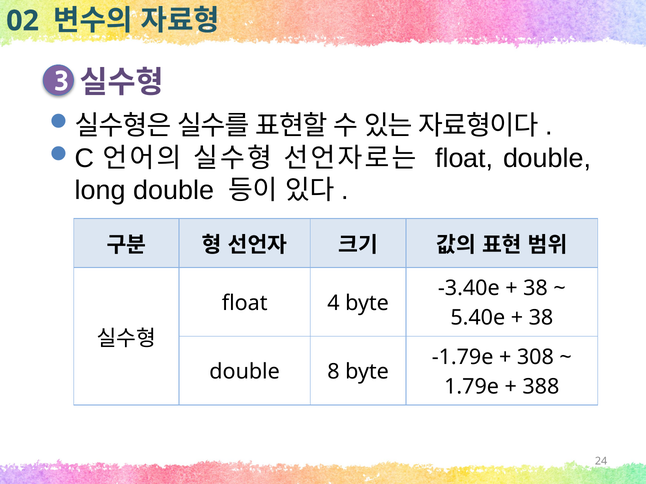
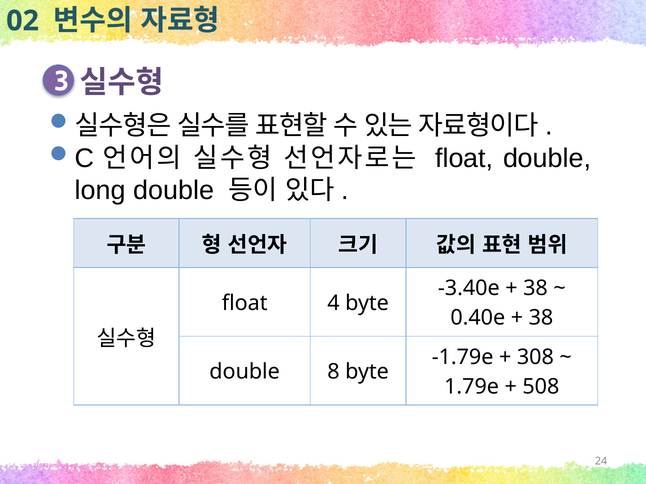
5.40e: 5.40e -> 0.40e
388: 388 -> 508
